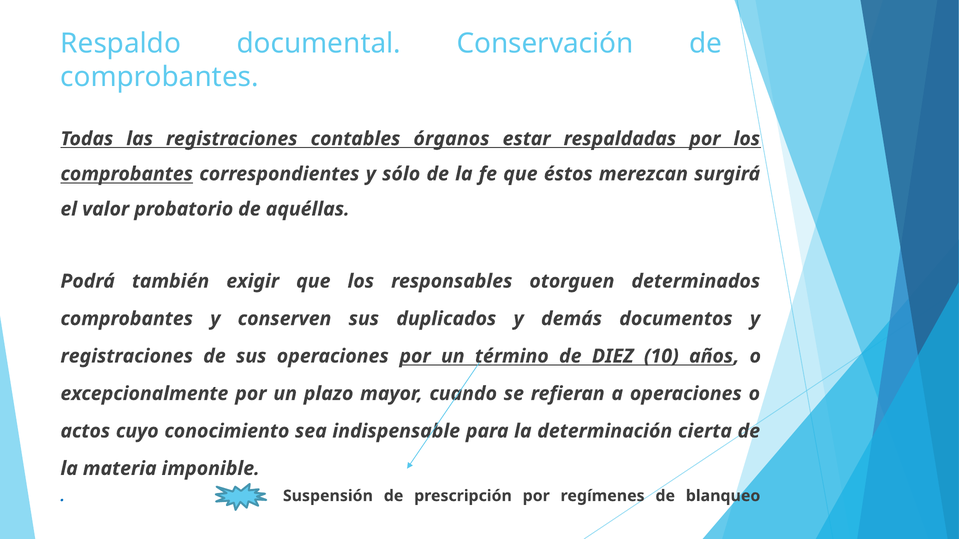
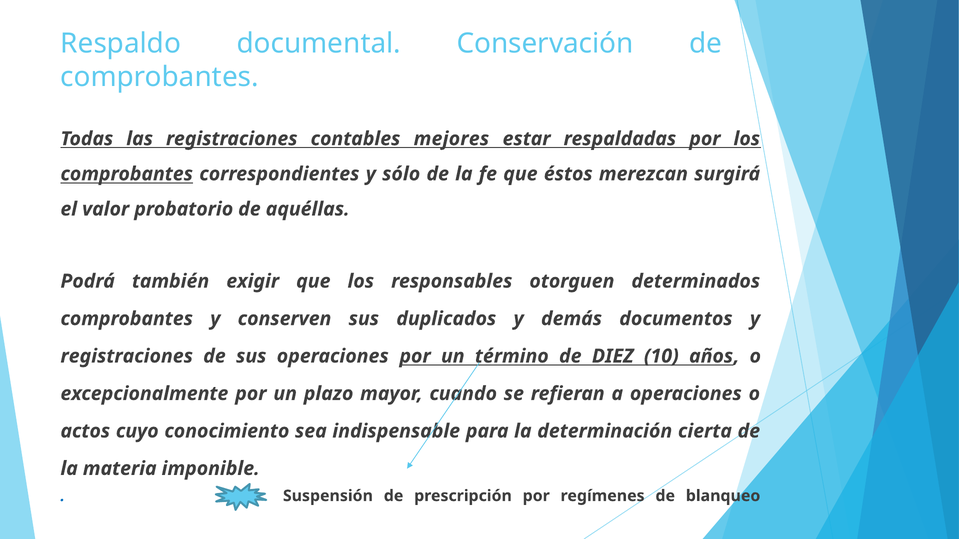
órganos: órganos -> mejores
